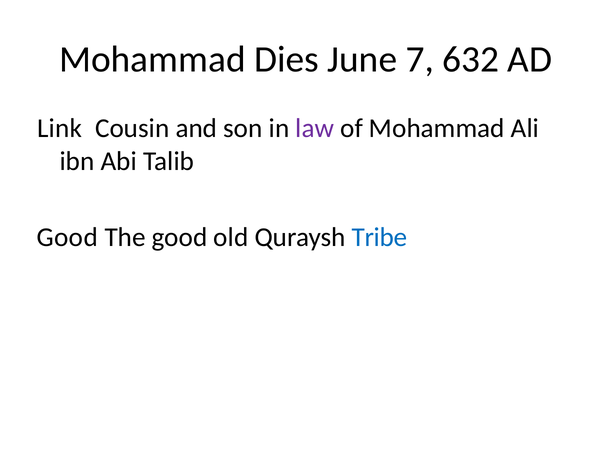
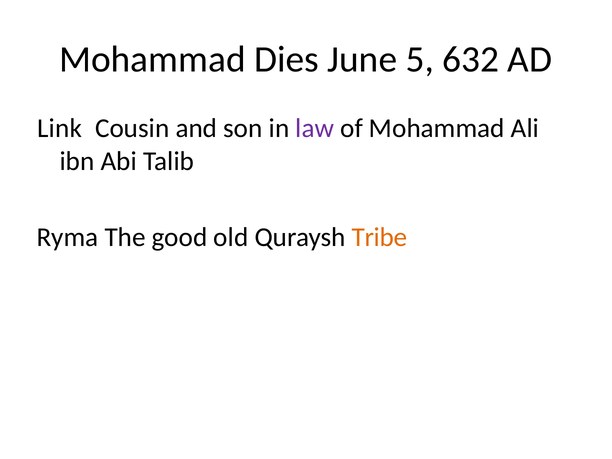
7: 7 -> 5
Good at (67, 237): Good -> Ryma
Tribe colour: blue -> orange
